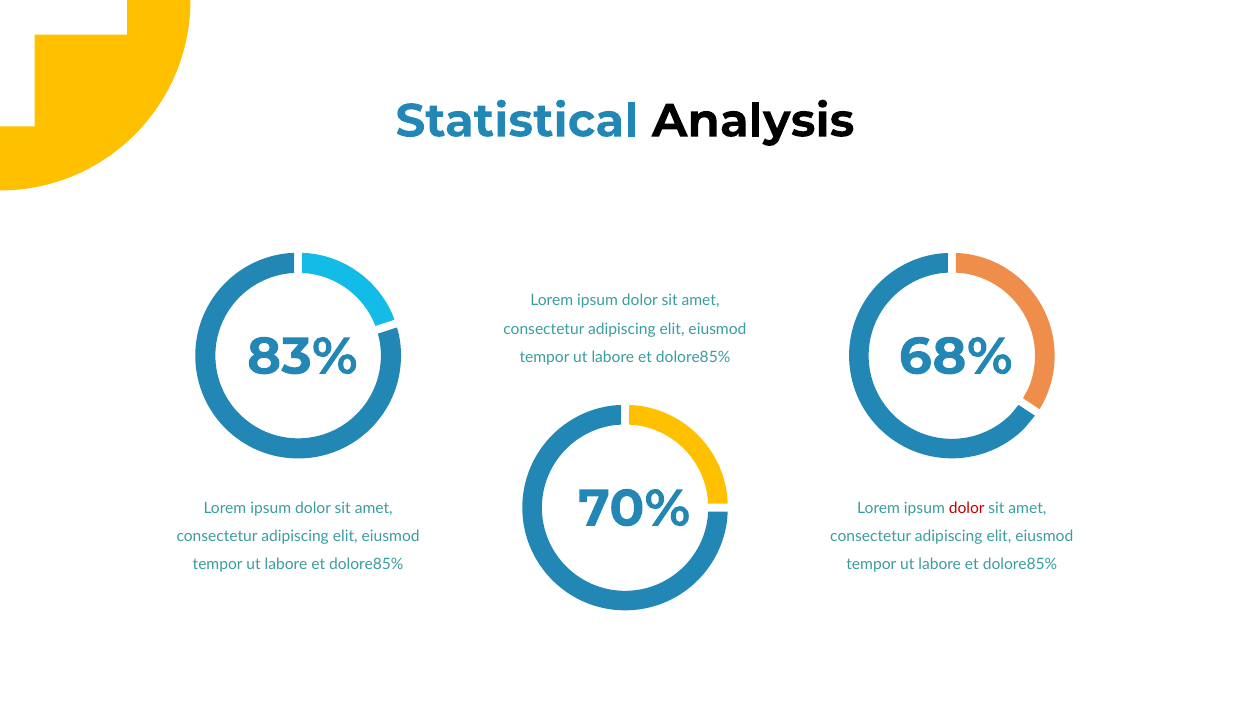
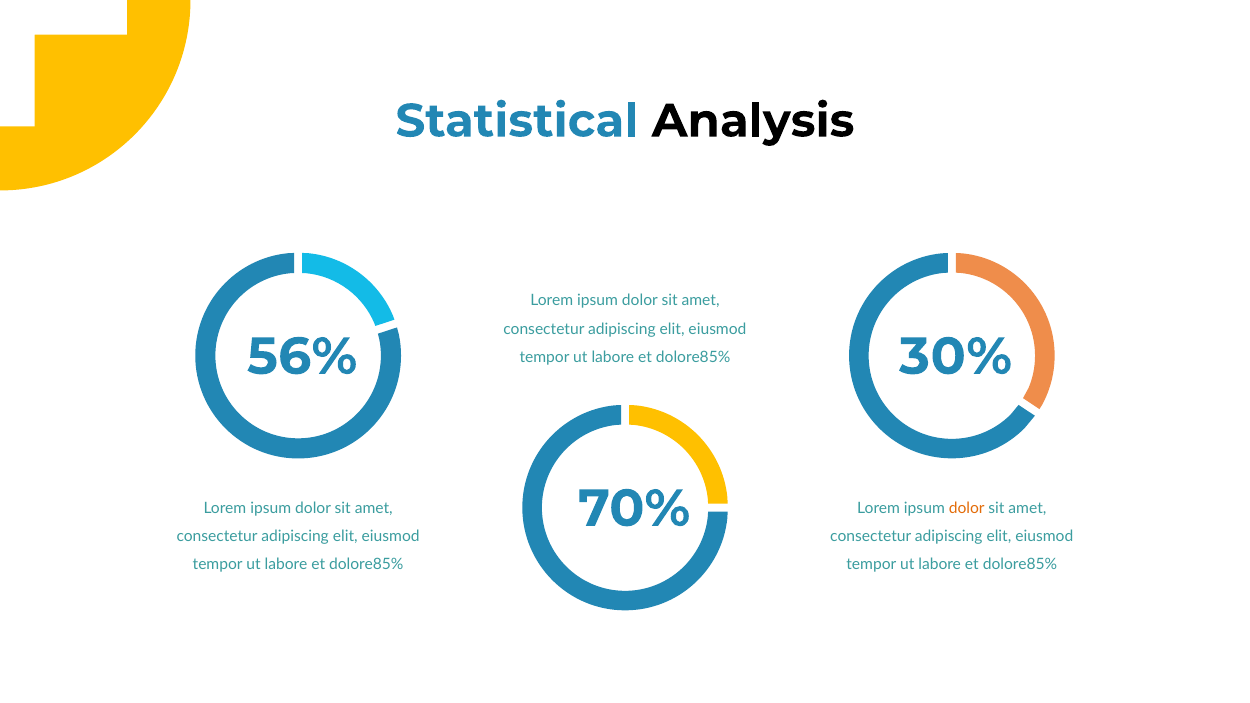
83%: 83% -> 56%
68%: 68% -> 30%
dolor at (967, 508) colour: red -> orange
